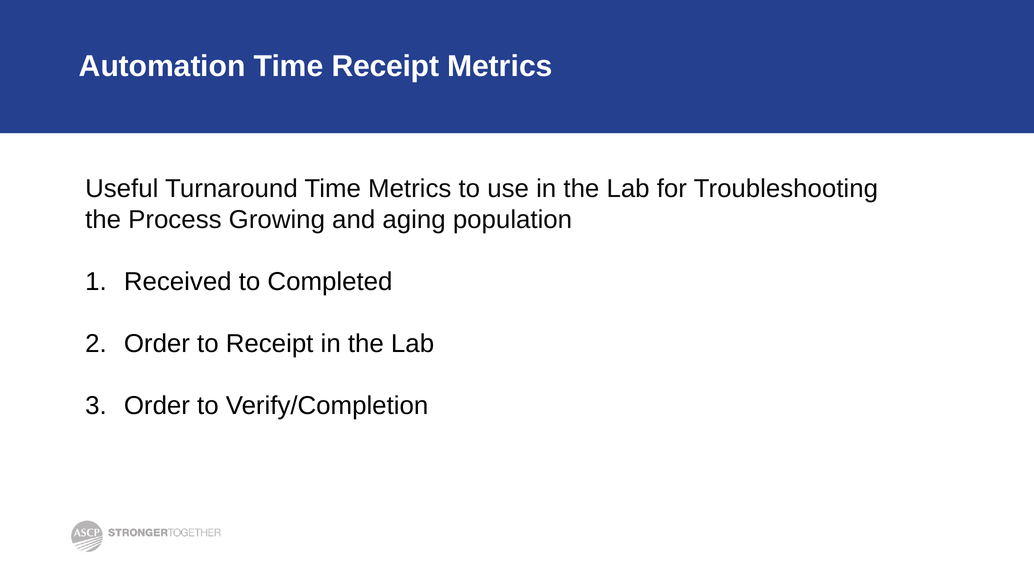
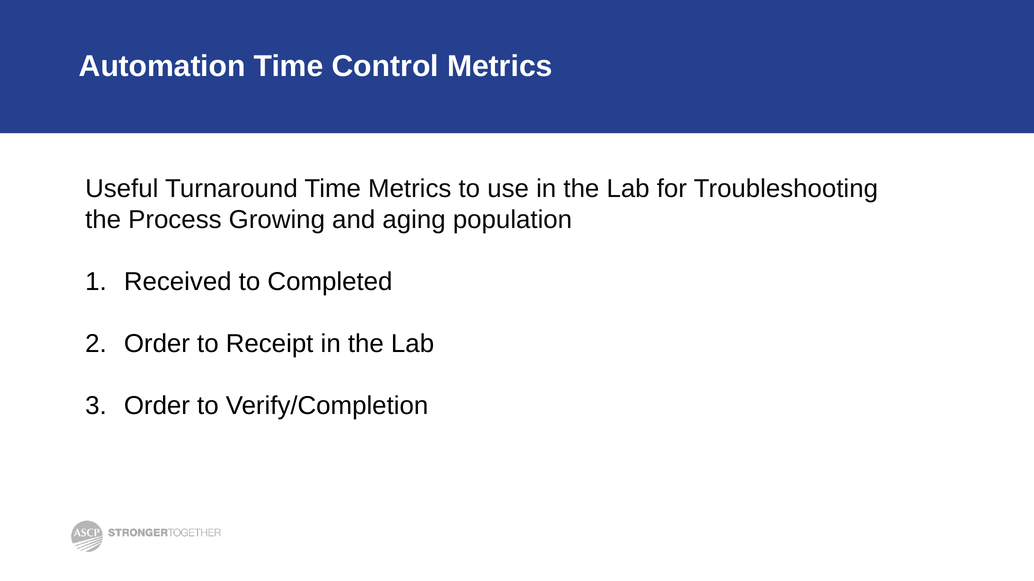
Time Receipt: Receipt -> Control
